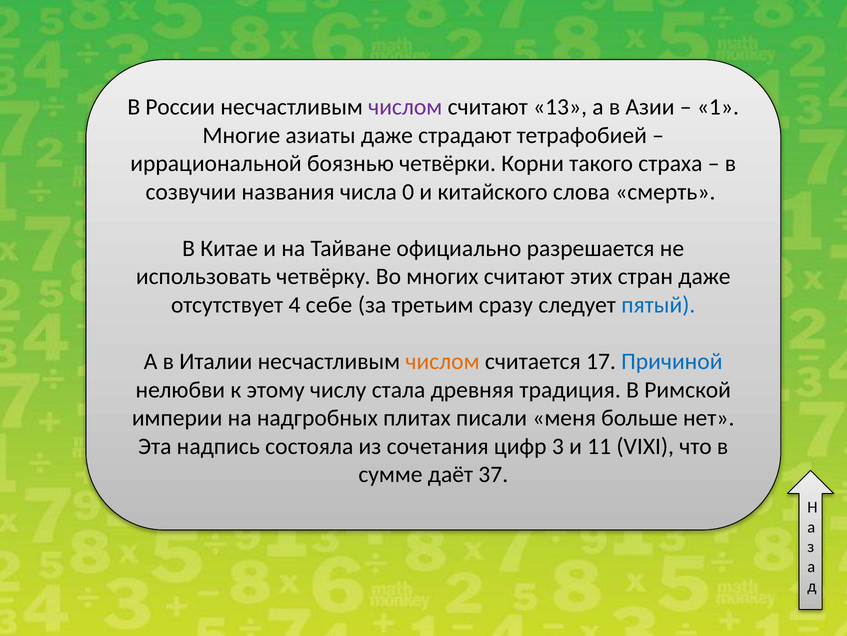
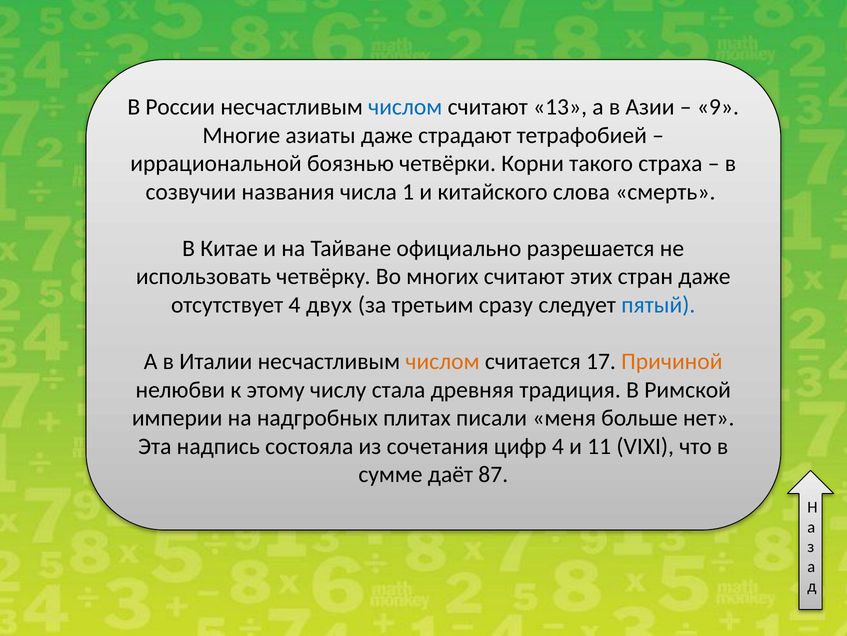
числом at (405, 107) colour: purple -> blue
1: 1 -> 9
0: 0 -> 1
себе: себе -> двух
Причиной colour: blue -> orange
цифр 3: 3 -> 4
37: 37 -> 87
